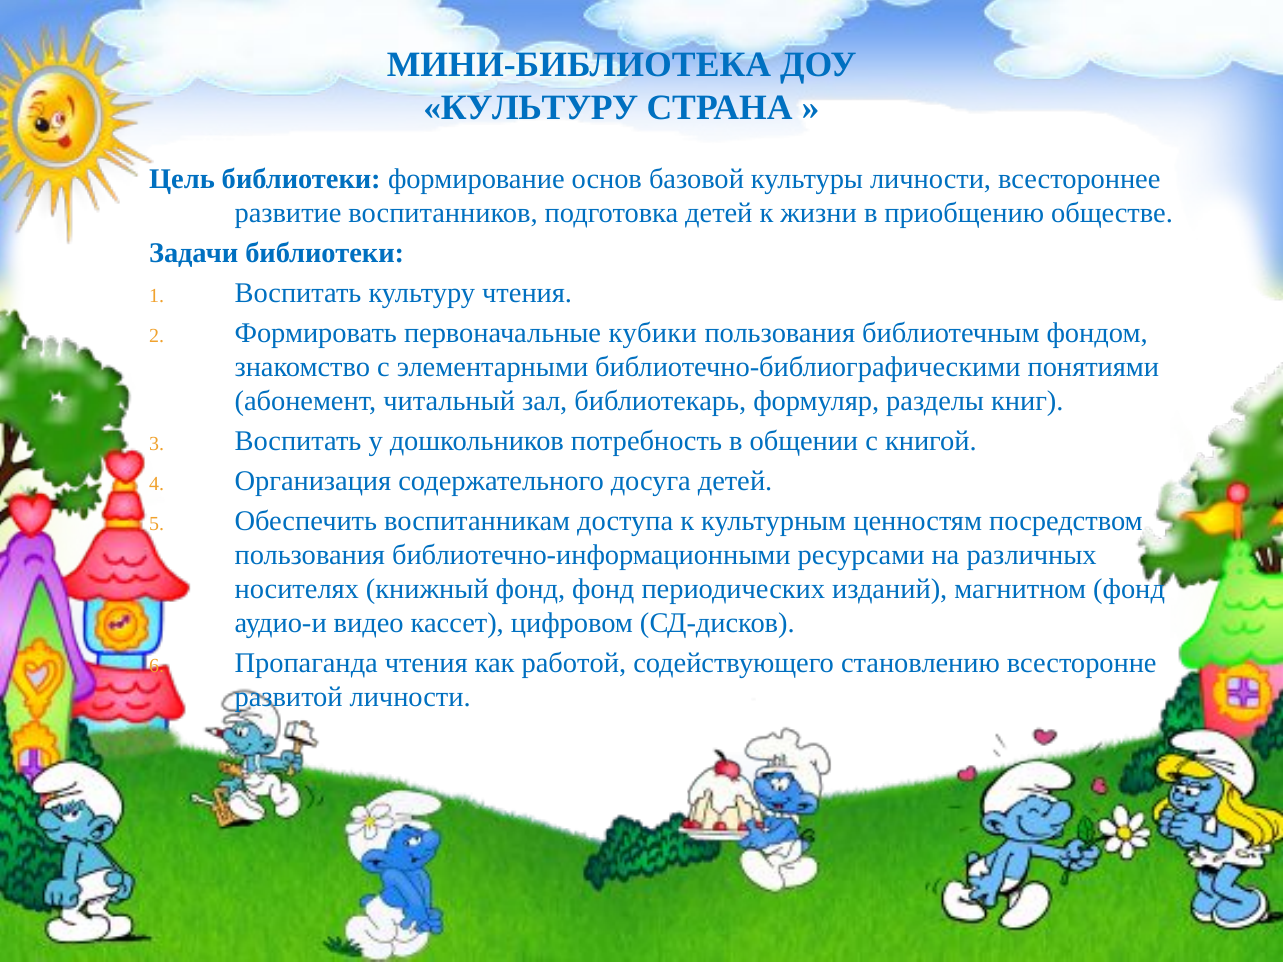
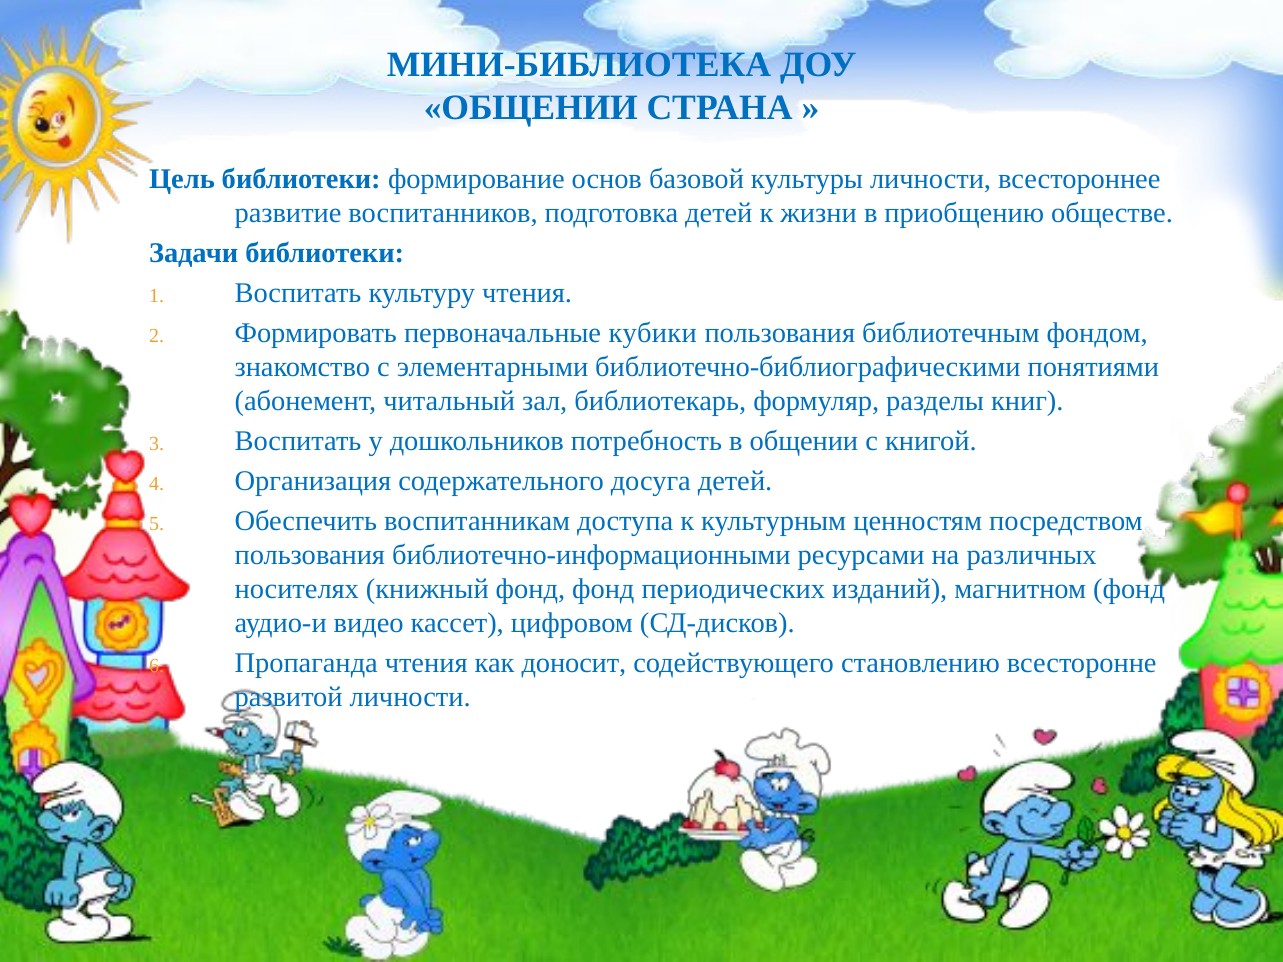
КУЛЬТУРУ at (531, 108): КУЛЬТУРУ -> ОБЩЕНИИ
работой: работой -> доносит
